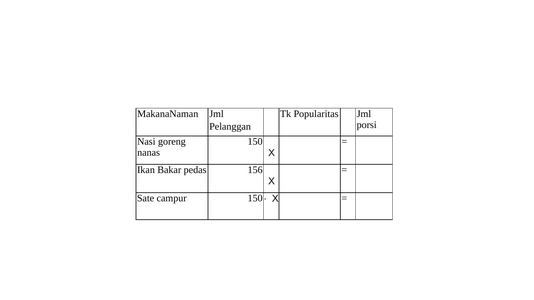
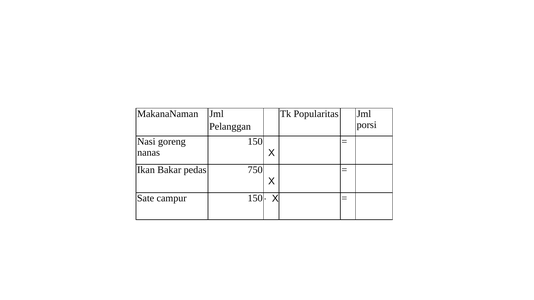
156: 156 -> 750
